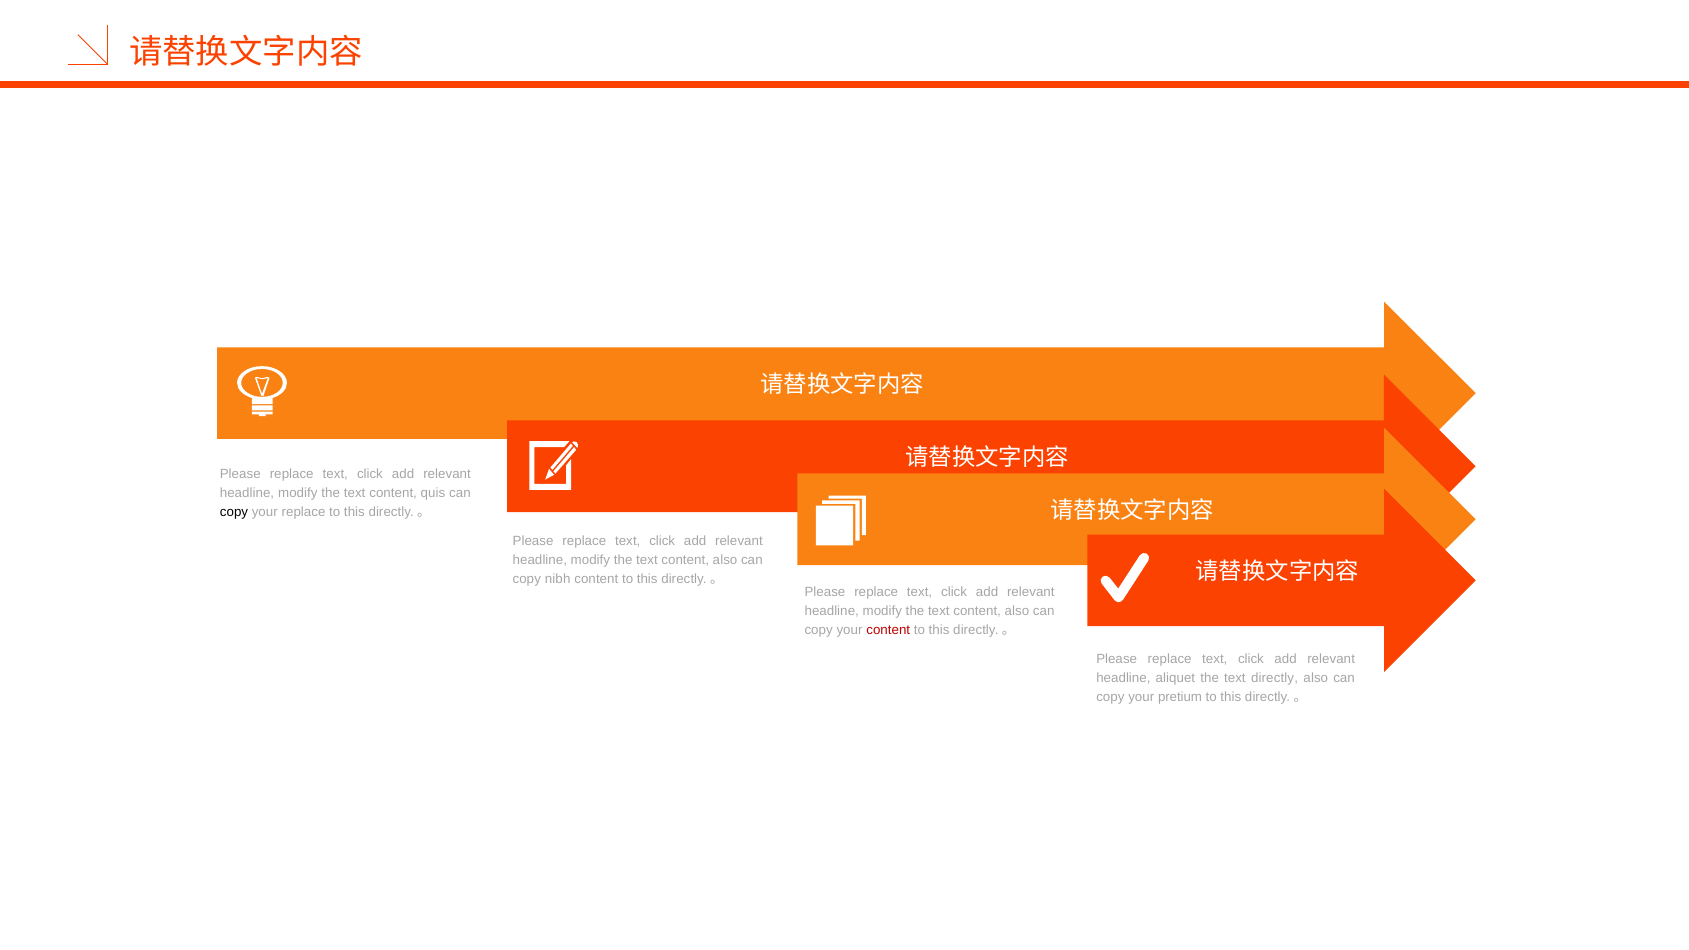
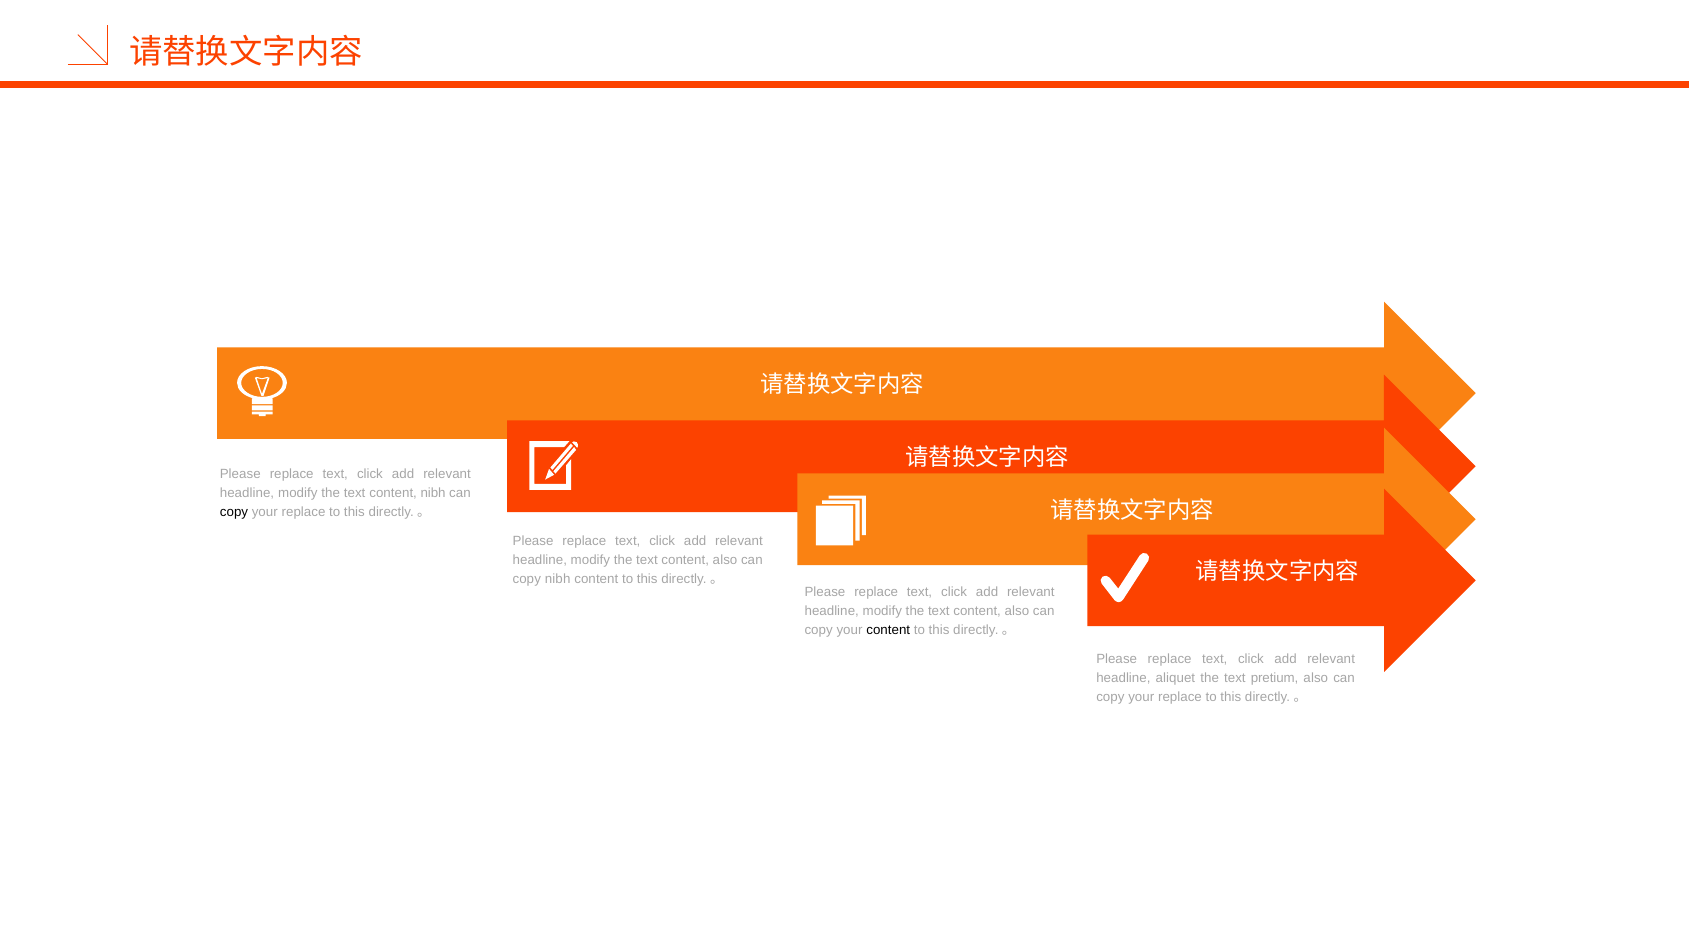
content quis: quis -> nibh
content at (888, 630) colour: red -> black
text directly: directly -> pretium
pretium at (1180, 697): pretium -> replace
